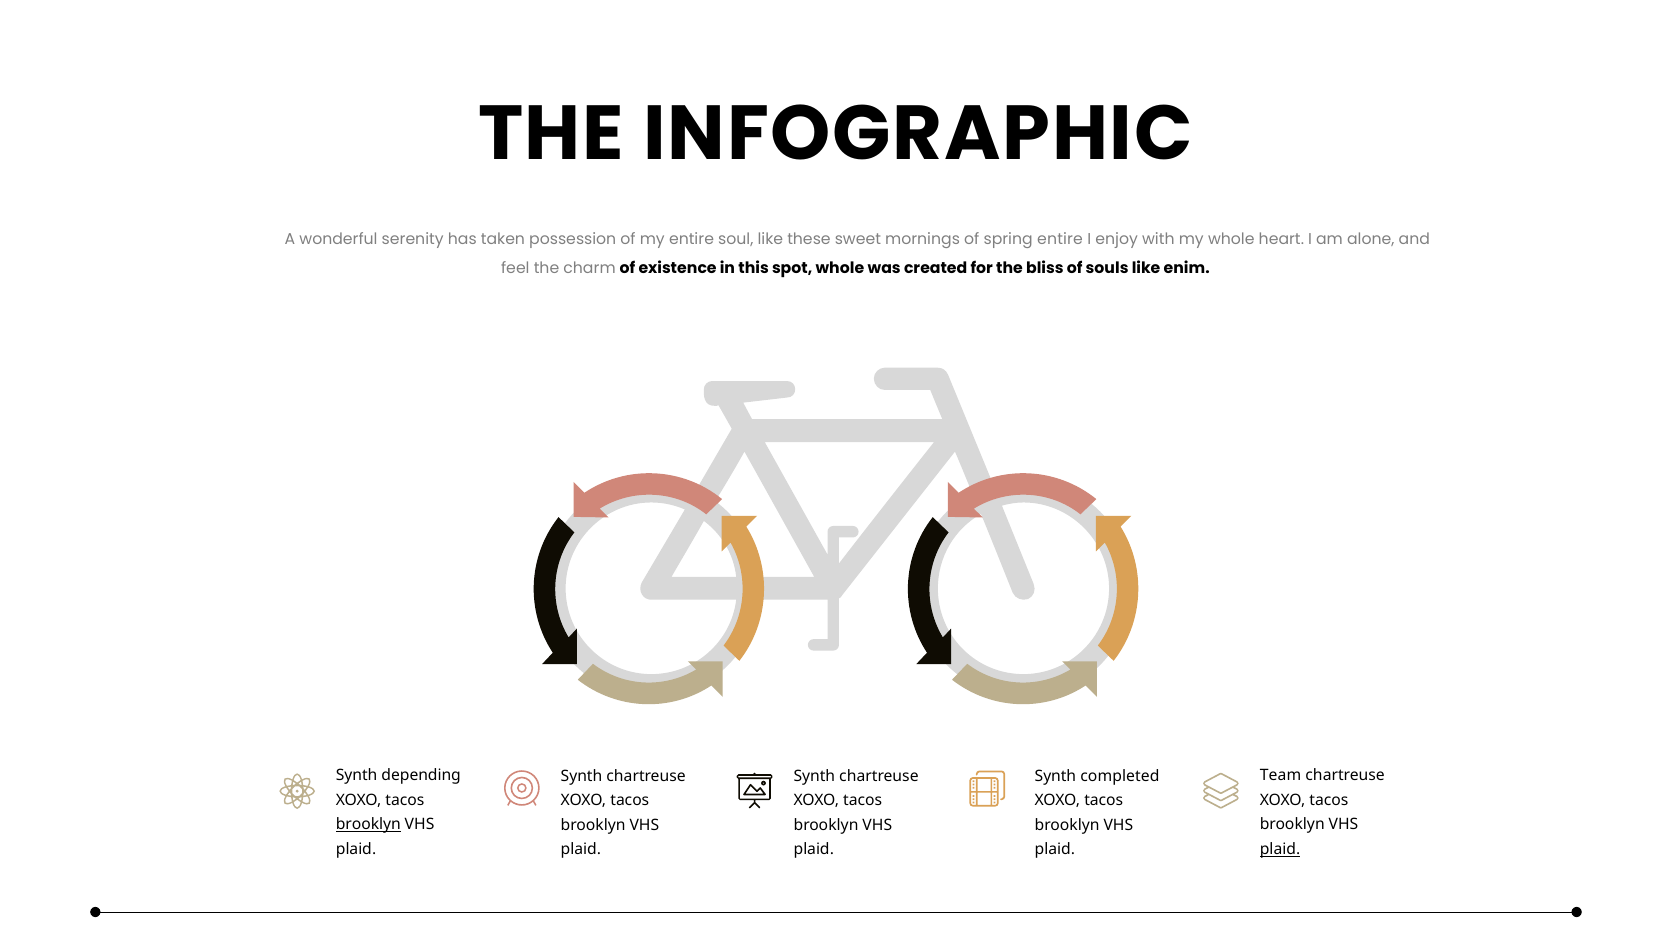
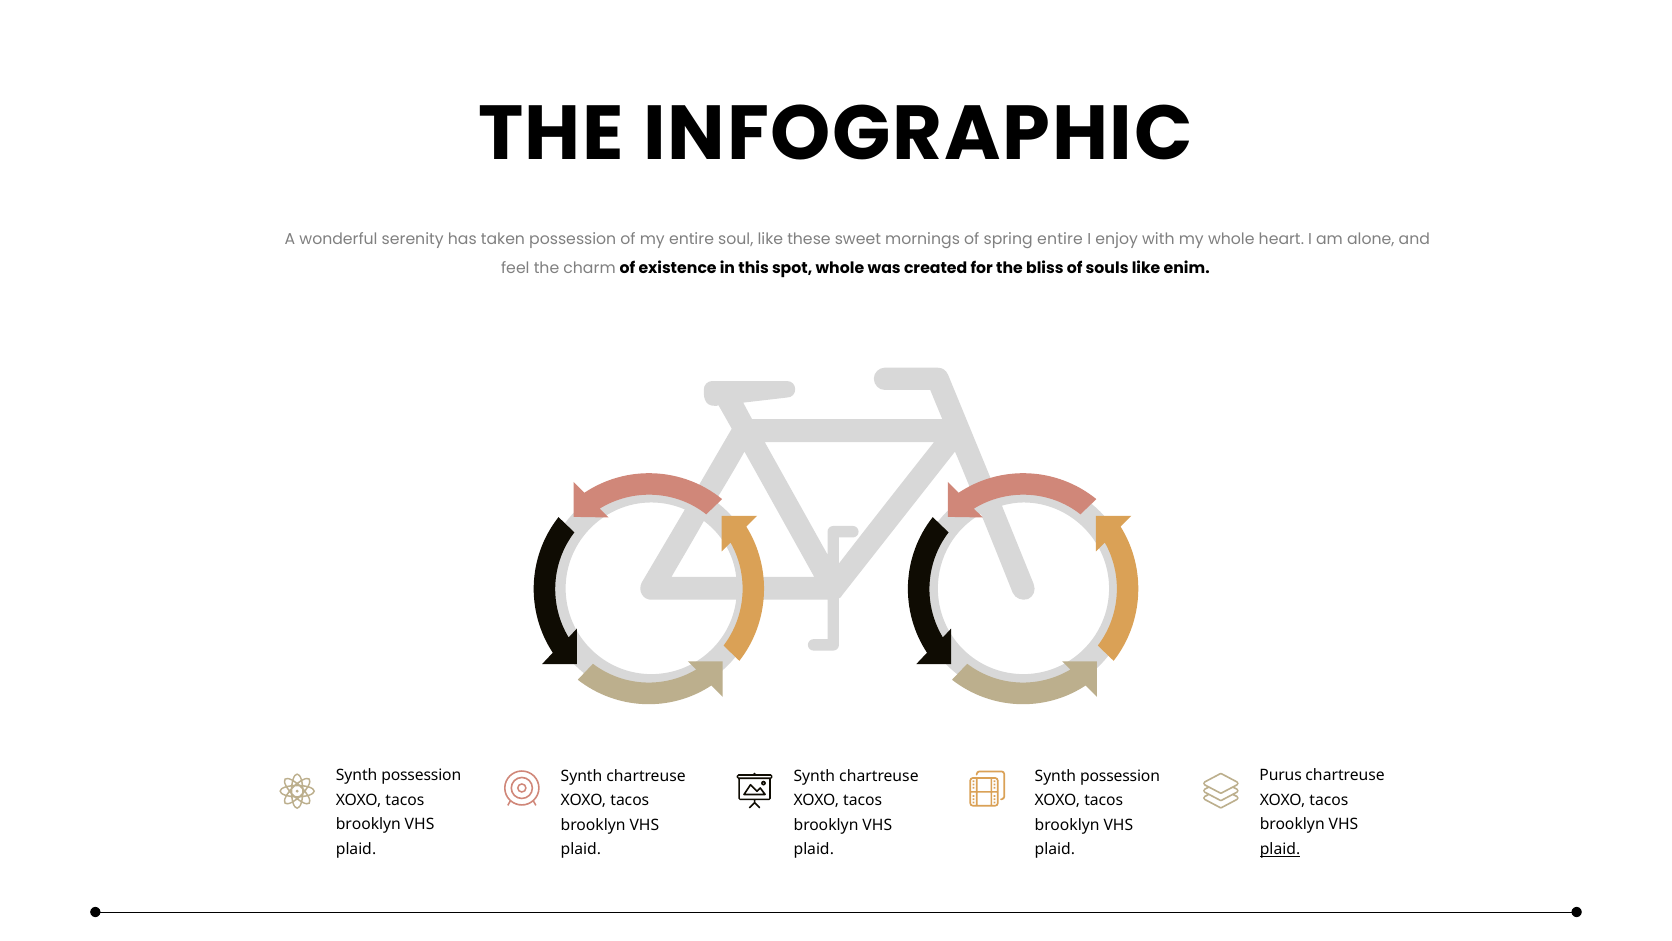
depending at (421, 775): depending -> possession
Team: Team -> Purus
completed at (1120, 776): completed -> possession
brooklyn at (368, 824) underline: present -> none
